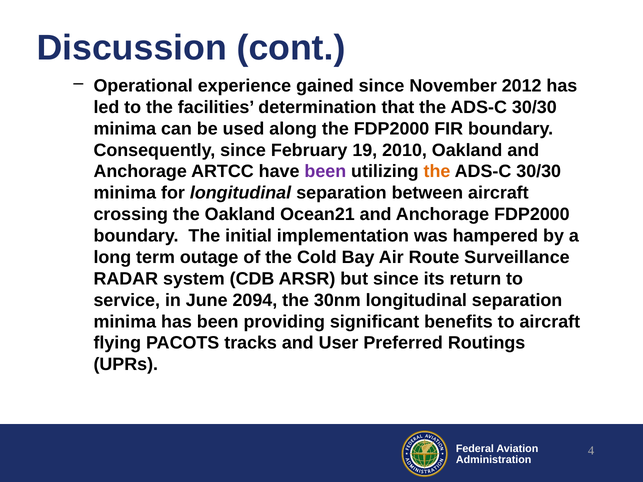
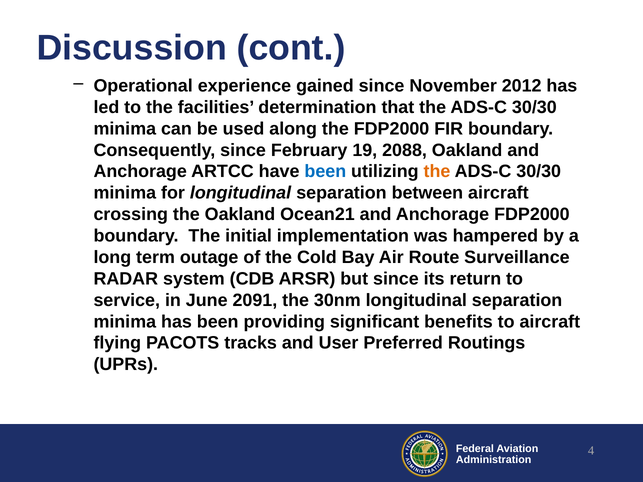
2010: 2010 -> 2088
been at (325, 172) colour: purple -> blue
2094: 2094 -> 2091
